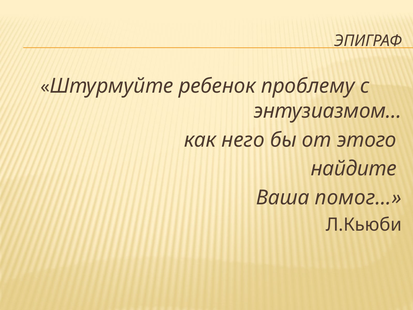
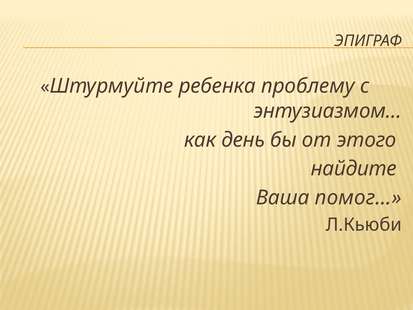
ребенок: ребенок -> ребенка
него: него -> день
